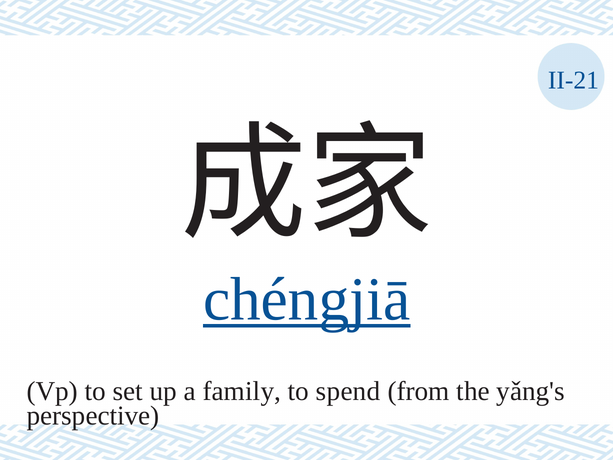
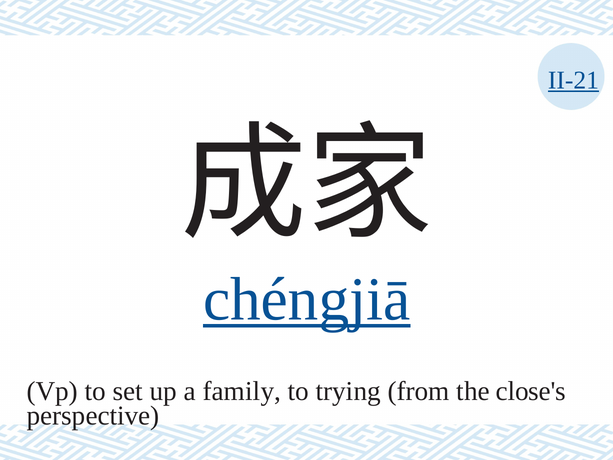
II-21 underline: none -> present
spend: spend -> trying
yǎng's: yǎng's -> close's
